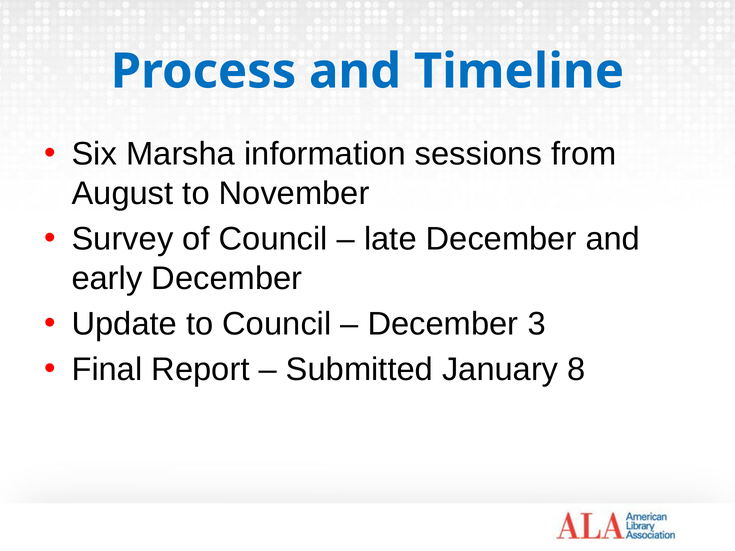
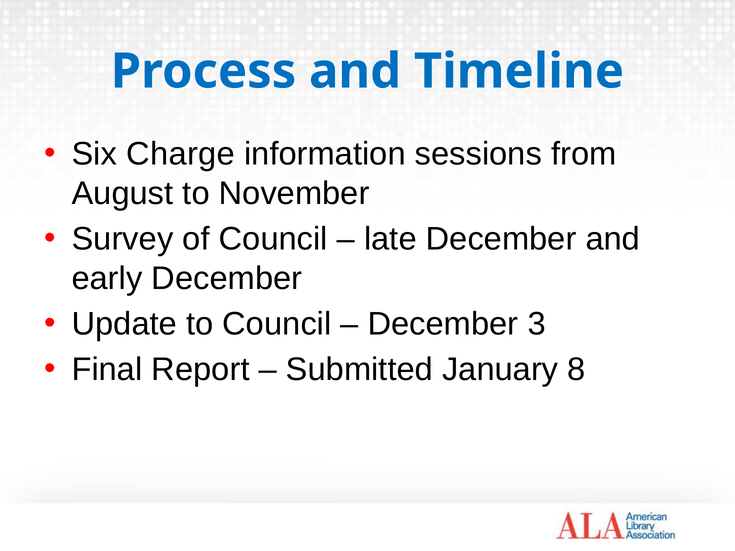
Marsha: Marsha -> Charge
